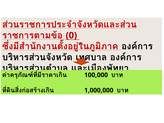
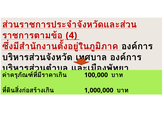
0: 0 -> 4
